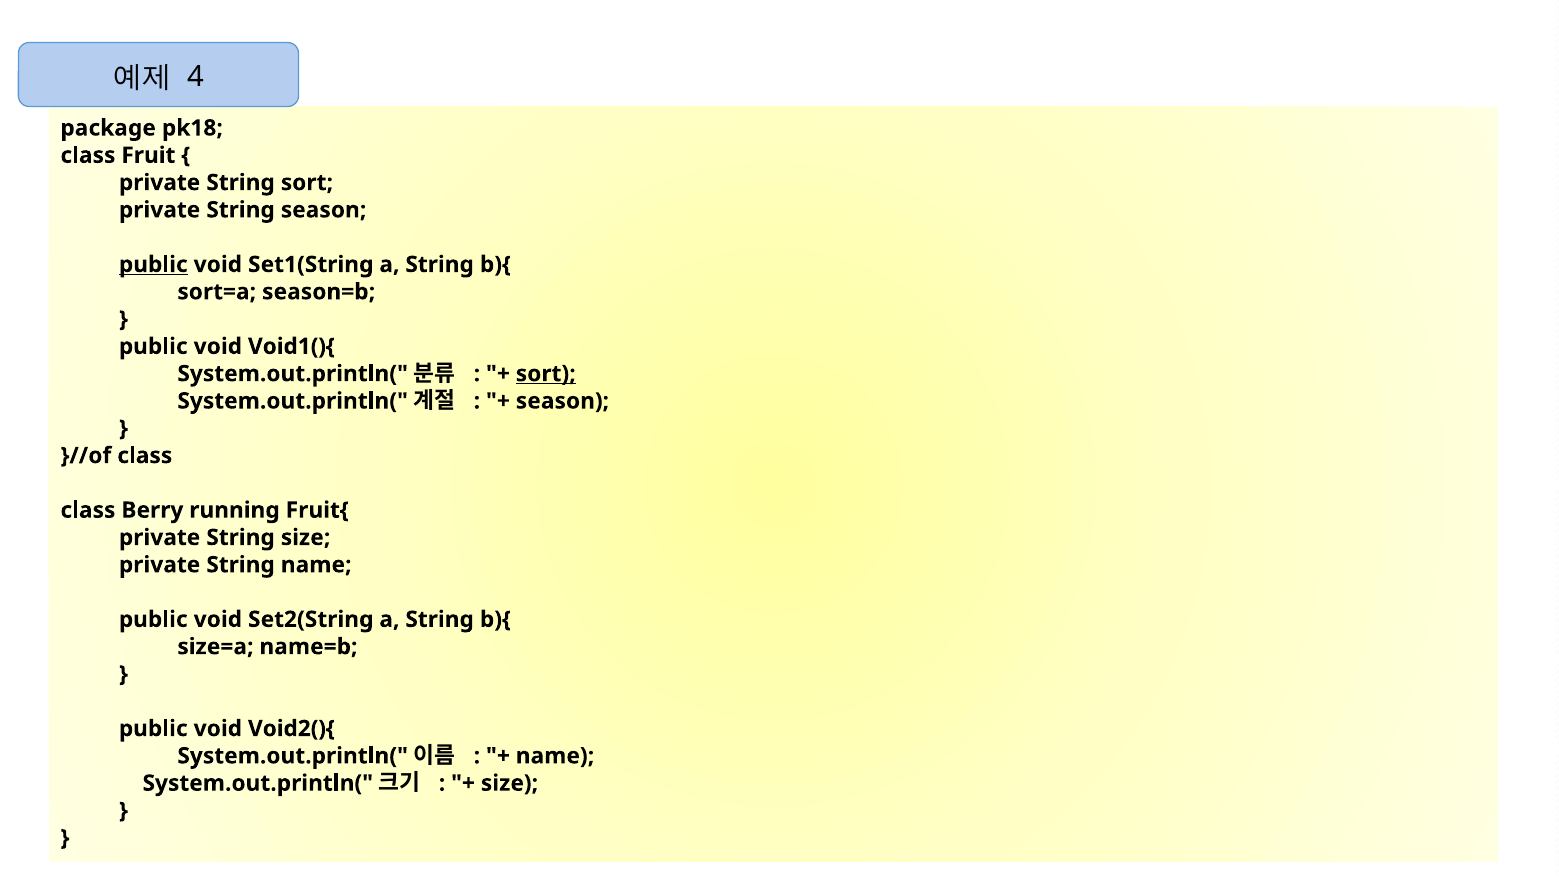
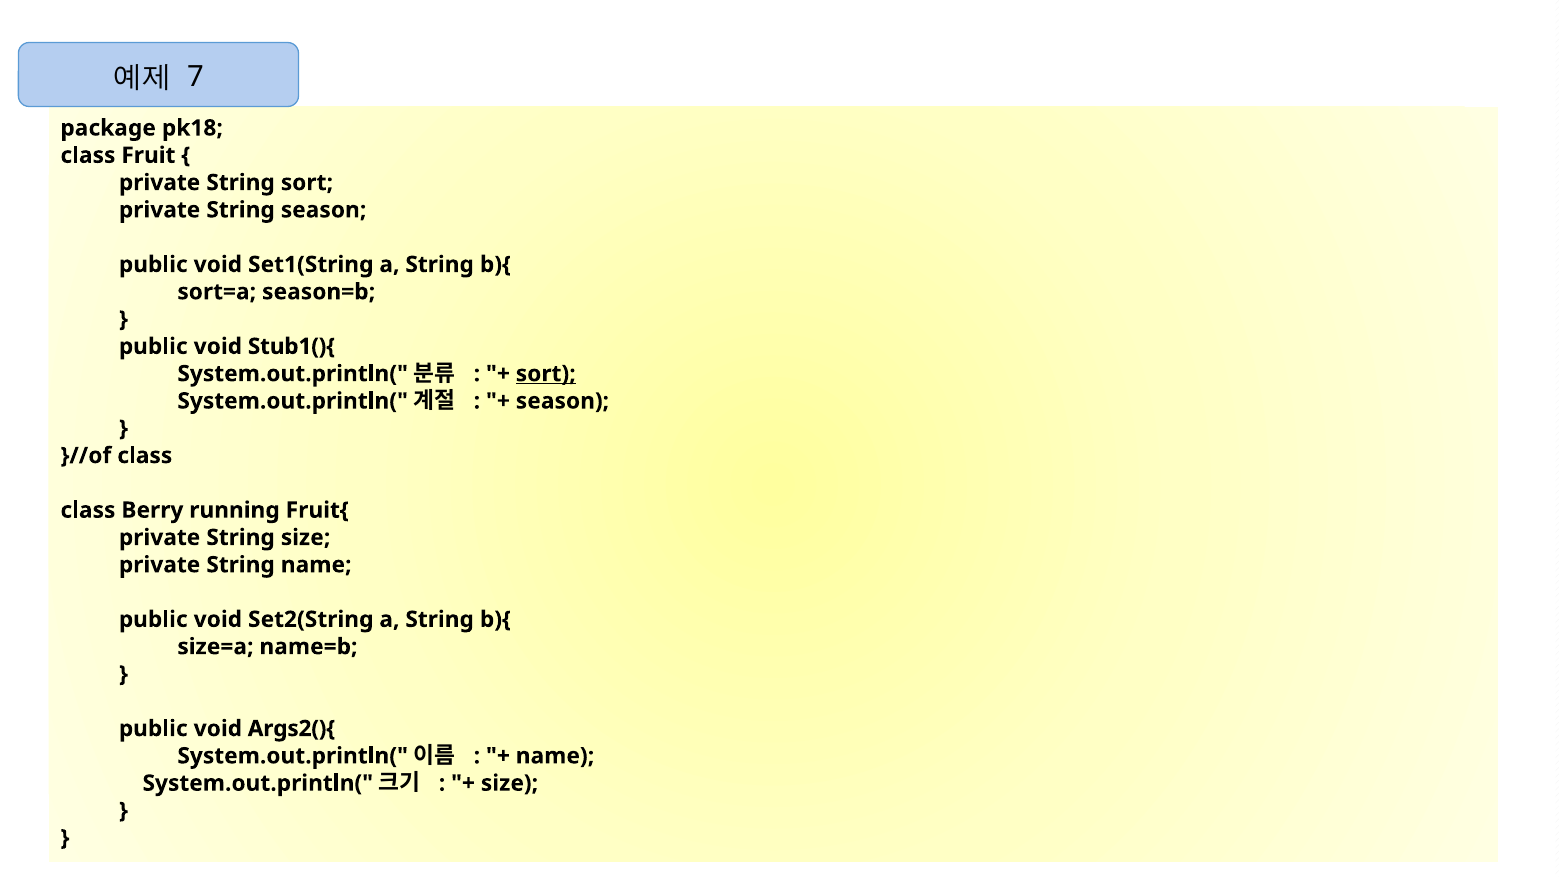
4: 4 -> 7
public at (153, 265) underline: present -> none
Void1(){: Void1(){ -> Stub1(){
Void2(){: Void2(){ -> Args2(){
